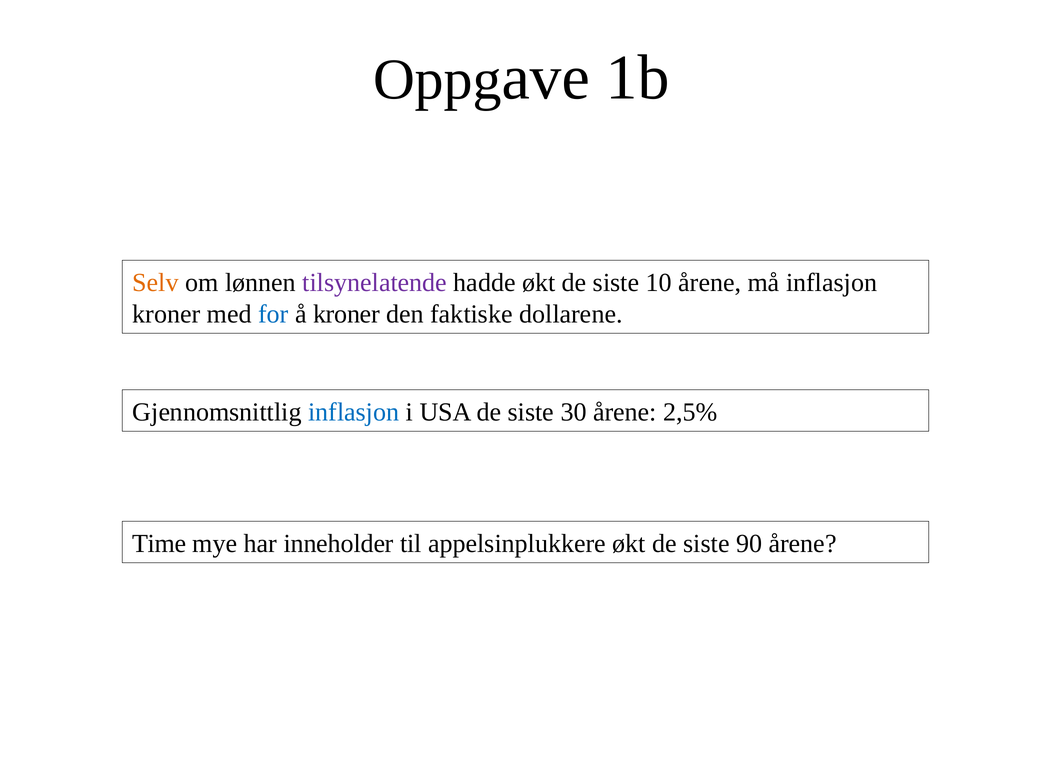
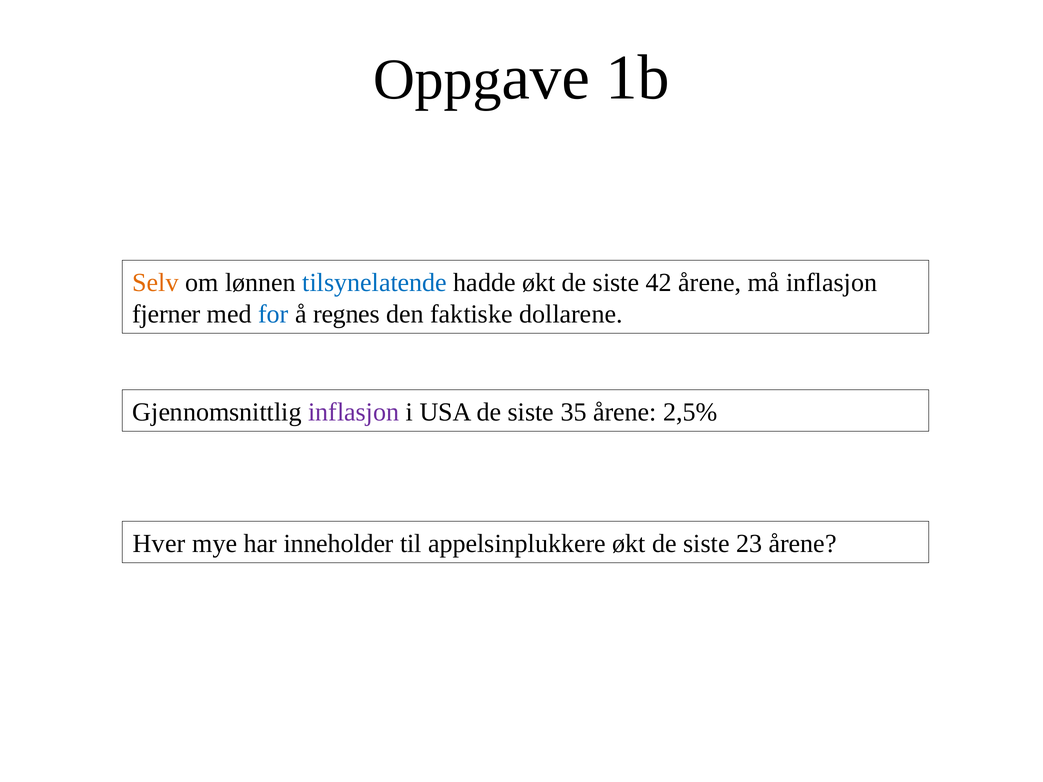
tilsynelatende colour: purple -> blue
10: 10 -> 42
kroner at (166, 314): kroner -> fjerner
å kroner: kroner -> regnes
inflasjon at (354, 412) colour: blue -> purple
30: 30 -> 35
Time: Time -> Hver
90: 90 -> 23
